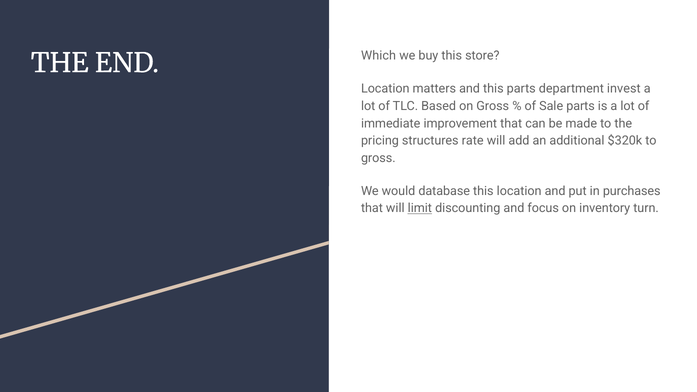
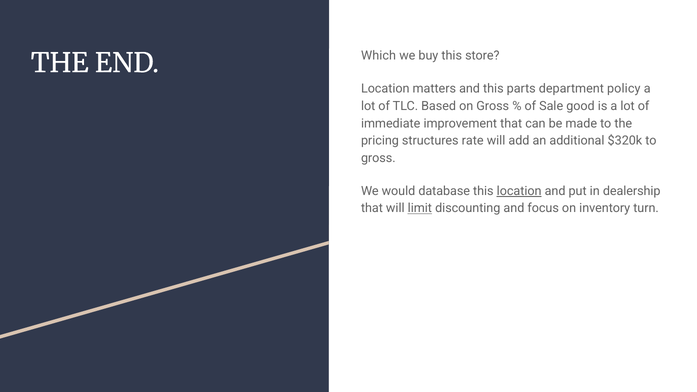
invest: invest -> policy
Sale parts: parts -> good
location at (519, 191) underline: none -> present
purchases: purchases -> dealership
